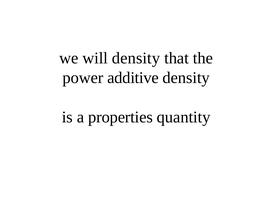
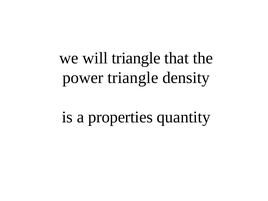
will density: density -> triangle
power additive: additive -> triangle
